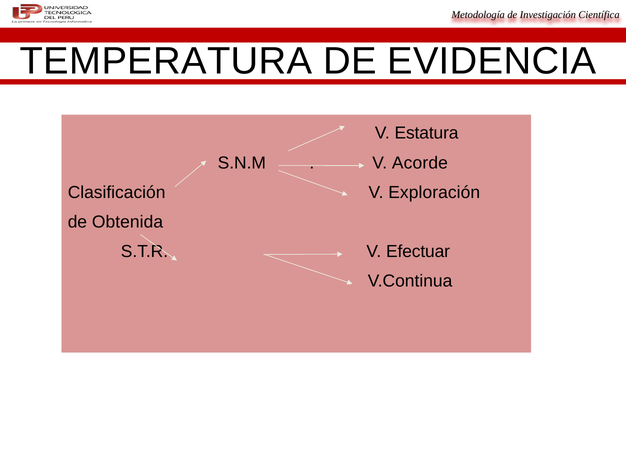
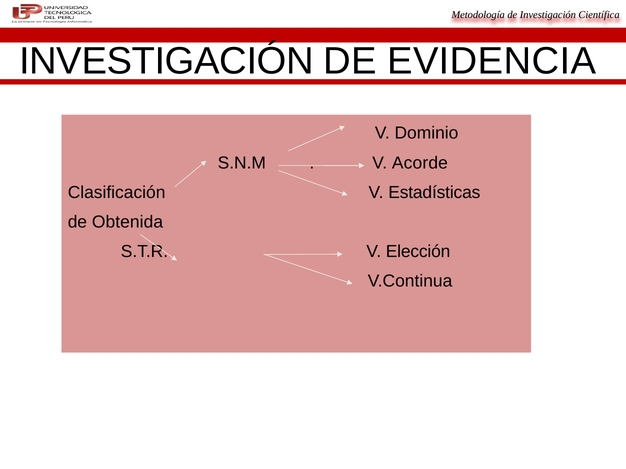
TEMPERATURA at (166, 61): TEMPERATURA -> INVESTIGACIÓN
Estatura: Estatura -> Dominio
Exploración: Exploración -> Estadísticas
Efectuar: Efectuar -> Elección
